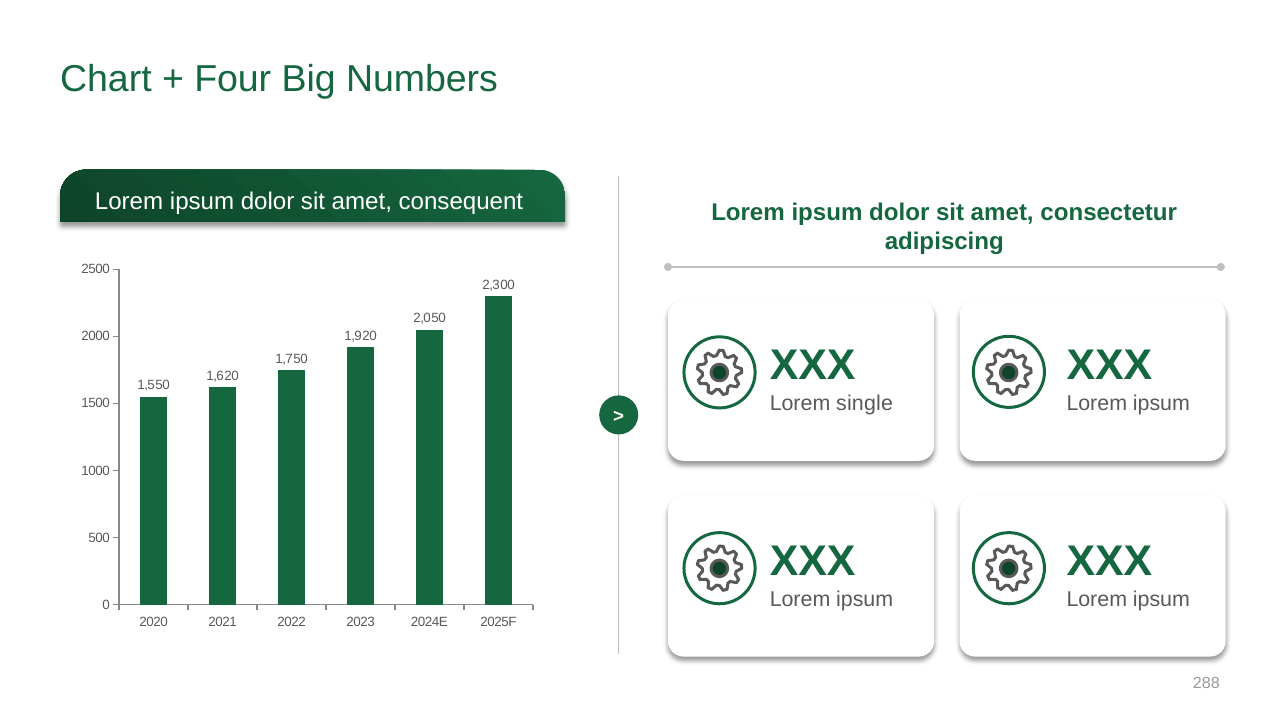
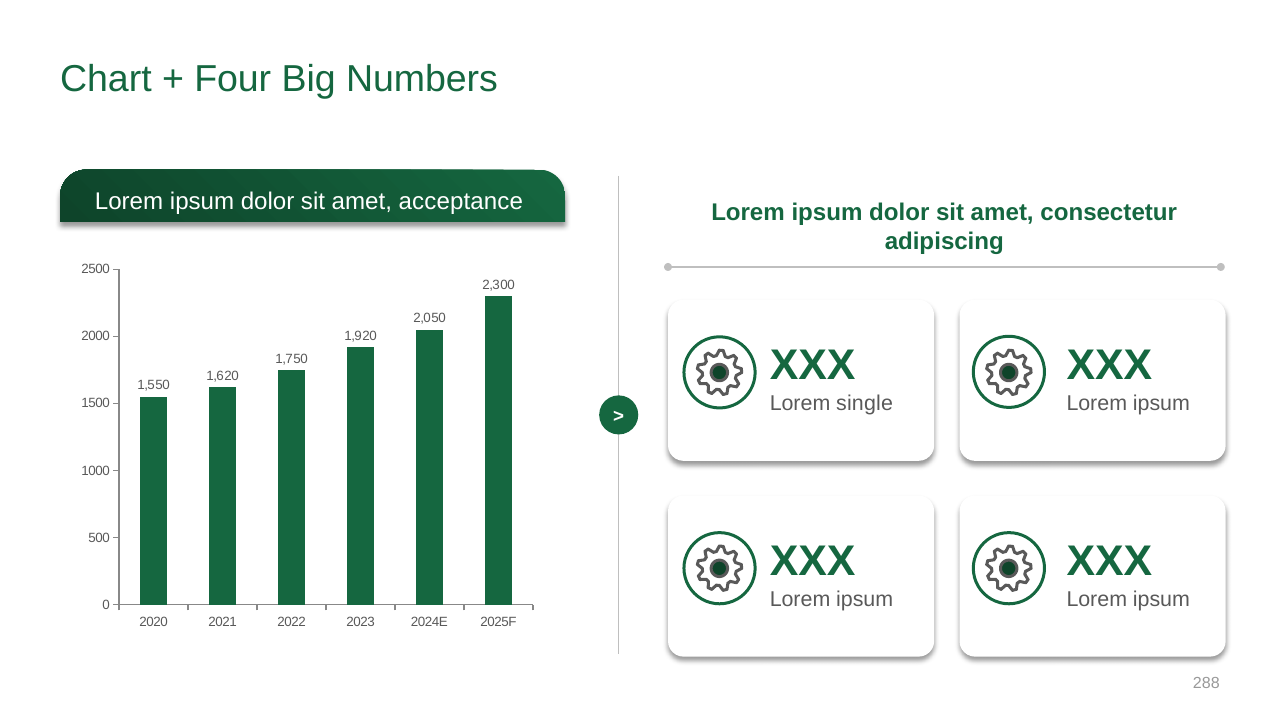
consequent: consequent -> acceptance
